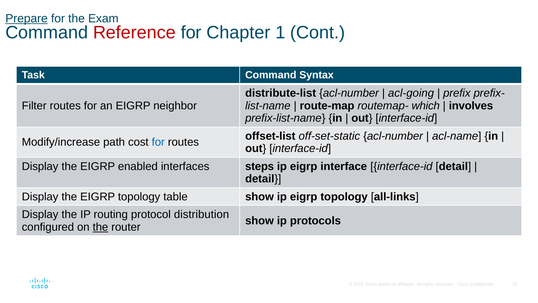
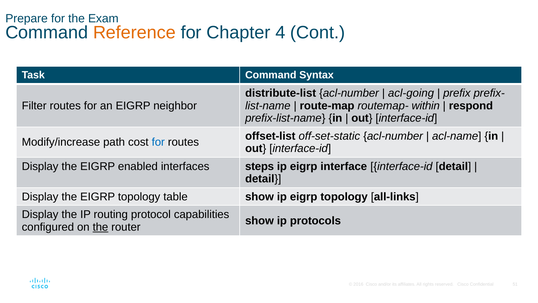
Prepare underline: present -> none
Reference colour: red -> orange
1: 1 -> 4
which: which -> within
involves: involves -> respond
distribution: distribution -> capabilities
